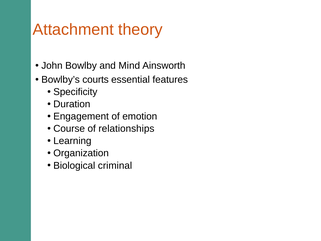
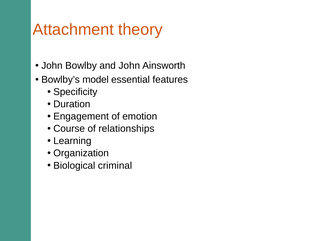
and Mind: Mind -> John
courts: courts -> model
